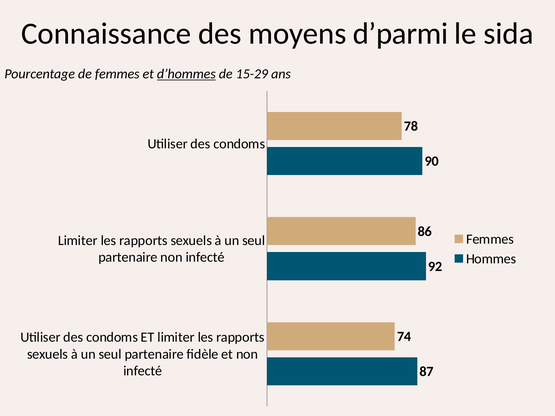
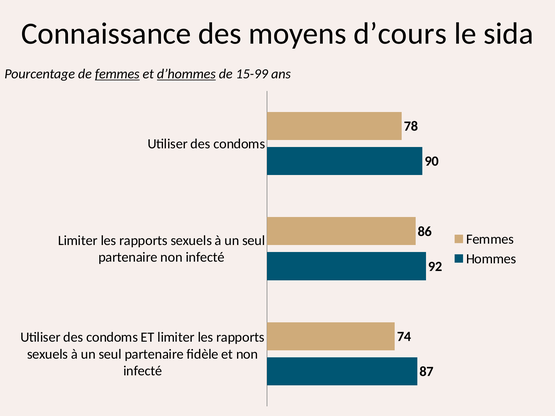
d’parmi: d’parmi -> d’cours
femmes at (117, 74) underline: none -> present
15-29: 15-29 -> 15-99
